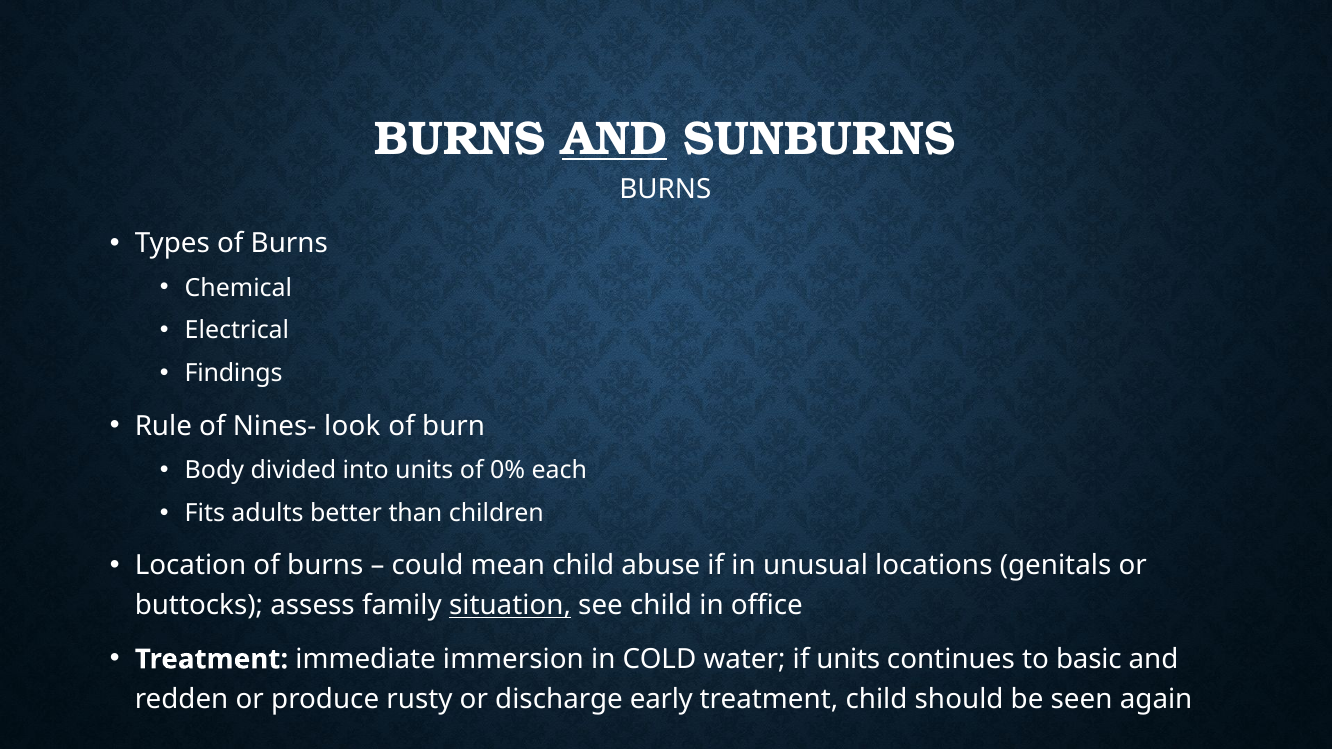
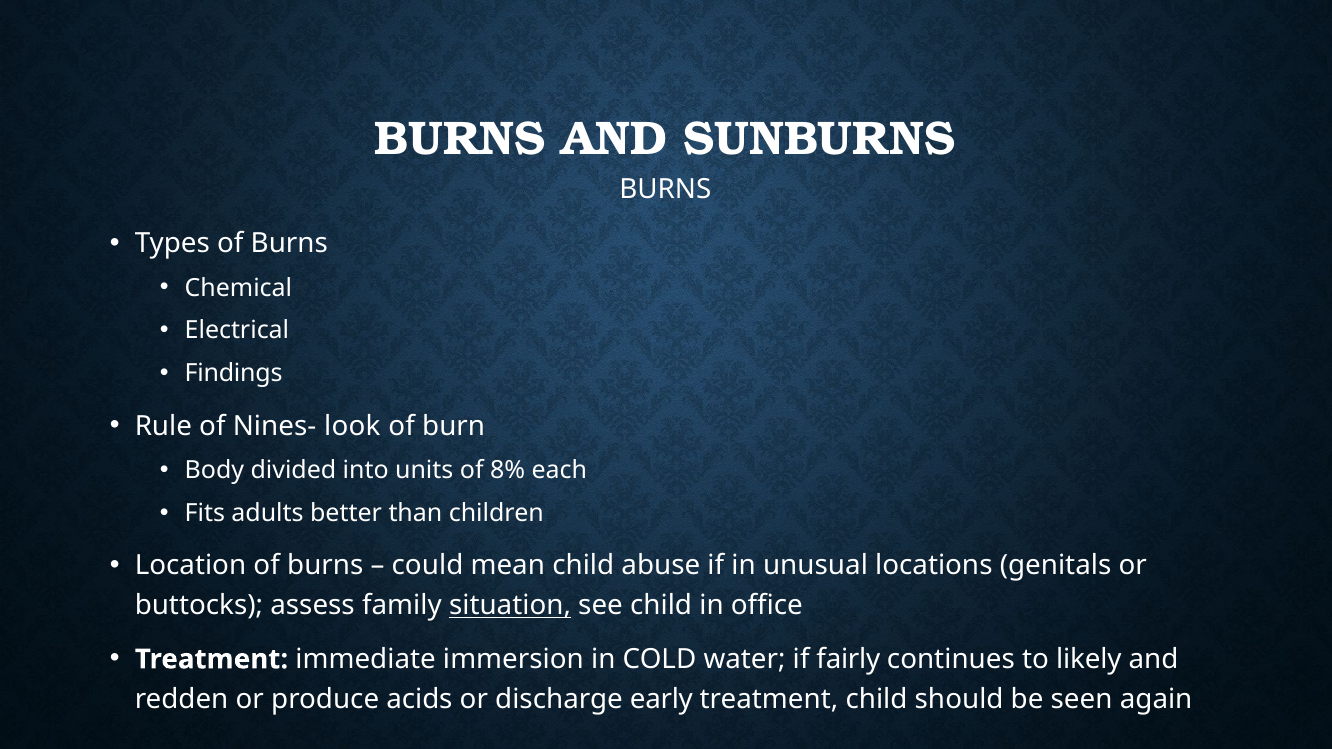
AND at (615, 139) underline: present -> none
0%: 0% -> 8%
if units: units -> fairly
basic: basic -> likely
rusty: rusty -> acids
